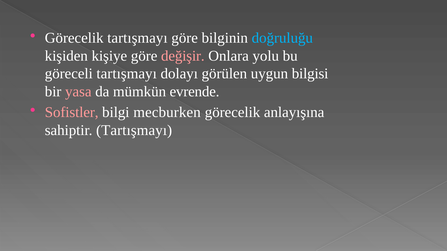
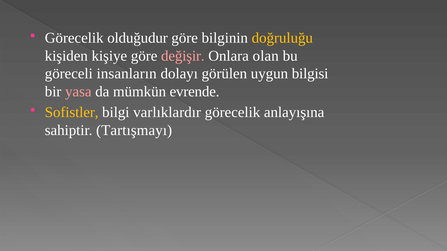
Görecelik tartışmayı: tartışmayı -> olduğudur
doğruluğu colour: light blue -> yellow
yolu: yolu -> olan
göreceli tartışmayı: tartışmayı -> insanların
Sofistler colour: pink -> yellow
mecburken: mecburken -> varlıklardır
